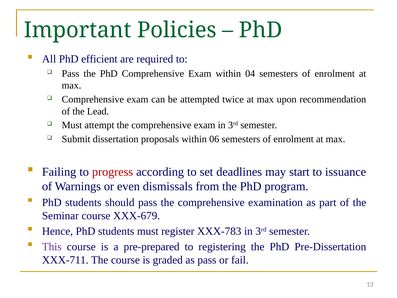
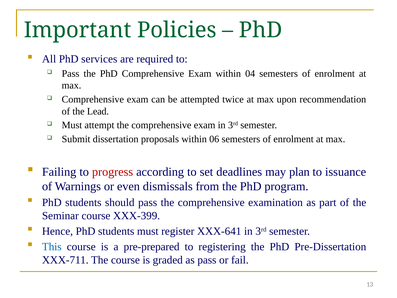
efficient: efficient -> services
start: start -> plan
XXX-679: XXX-679 -> XXX-399
XXX-783: XXX-783 -> XXX-641
This colour: purple -> blue
